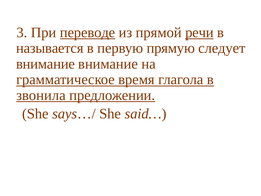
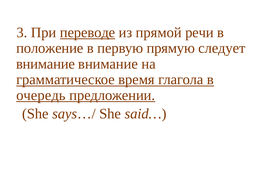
речи underline: present -> none
называется: называется -> положение
звонила: звонила -> очередь
